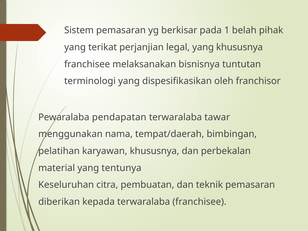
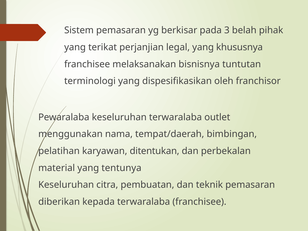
1: 1 -> 3
Pewaralaba pendapatan: pendapatan -> keseluruhan
tawar: tawar -> outlet
karyawan khususnya: khususnya -> ditentukan
